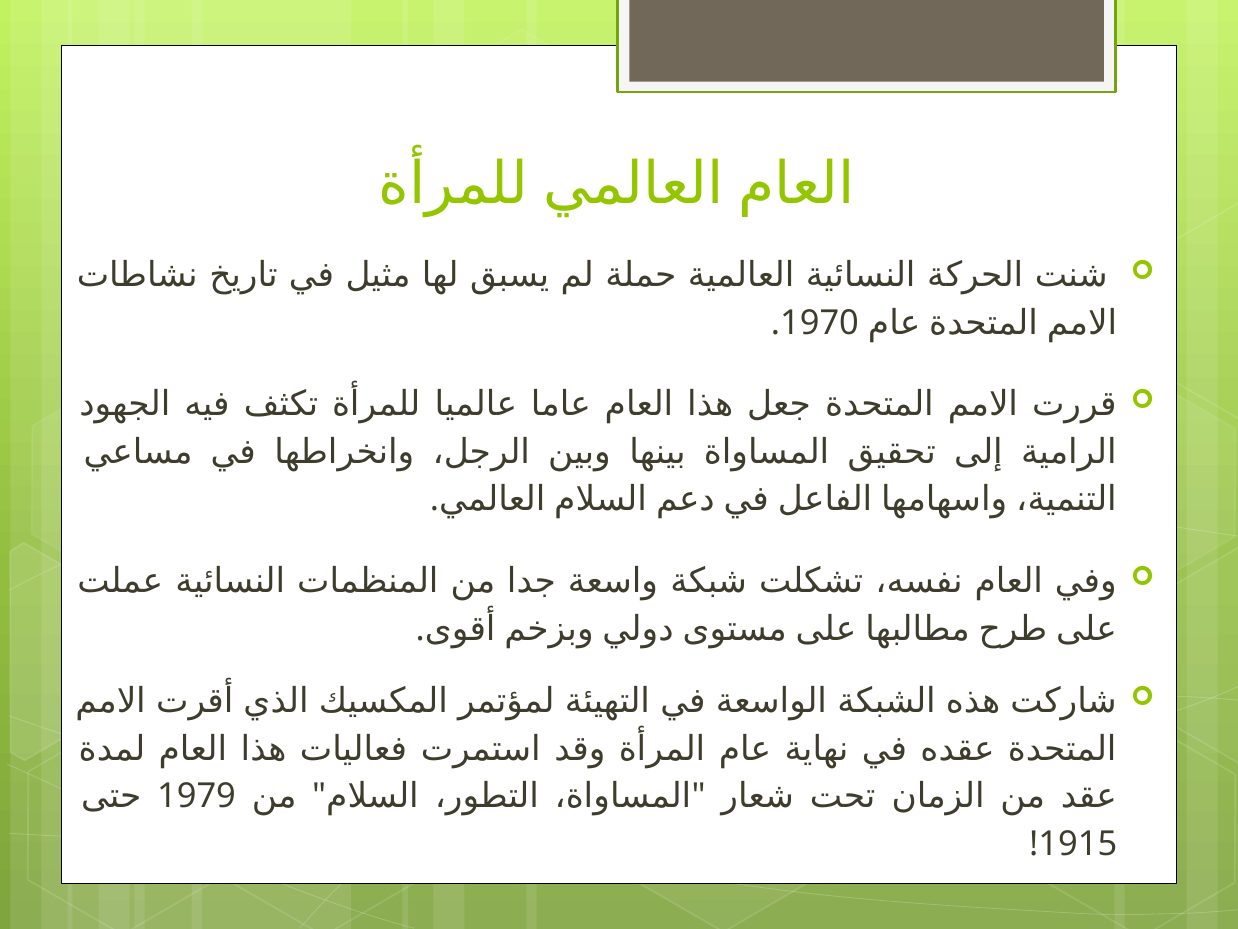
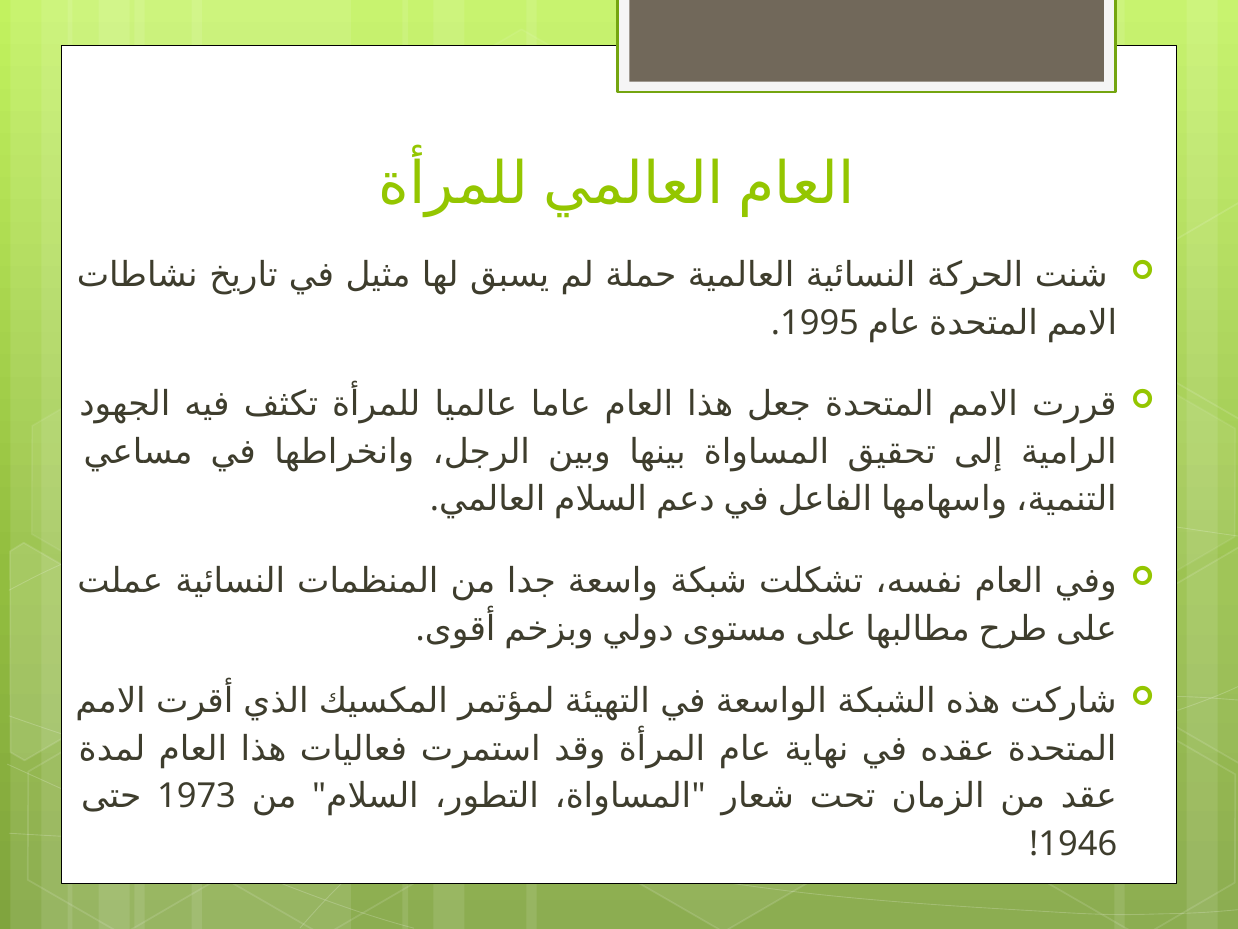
1970: 1970 -> 1995
1979: 1979 -> 1973
1915: 1915 -> 1946
